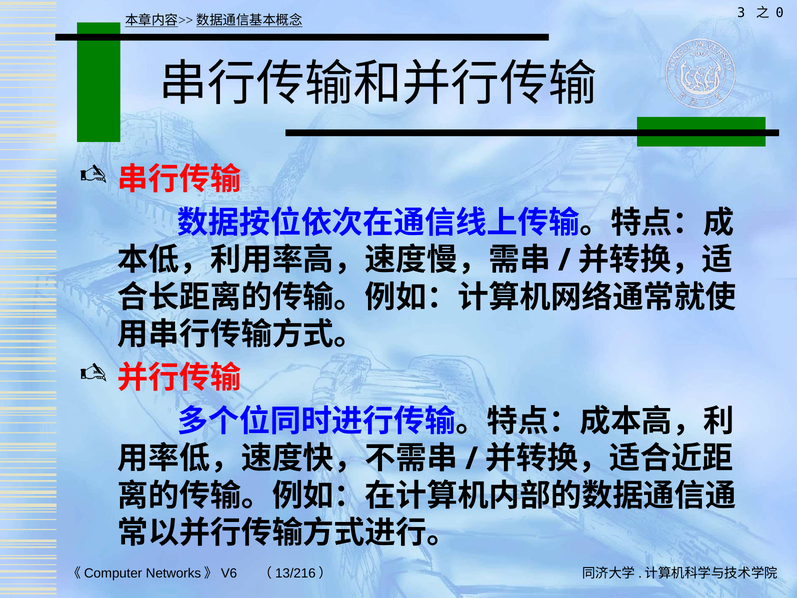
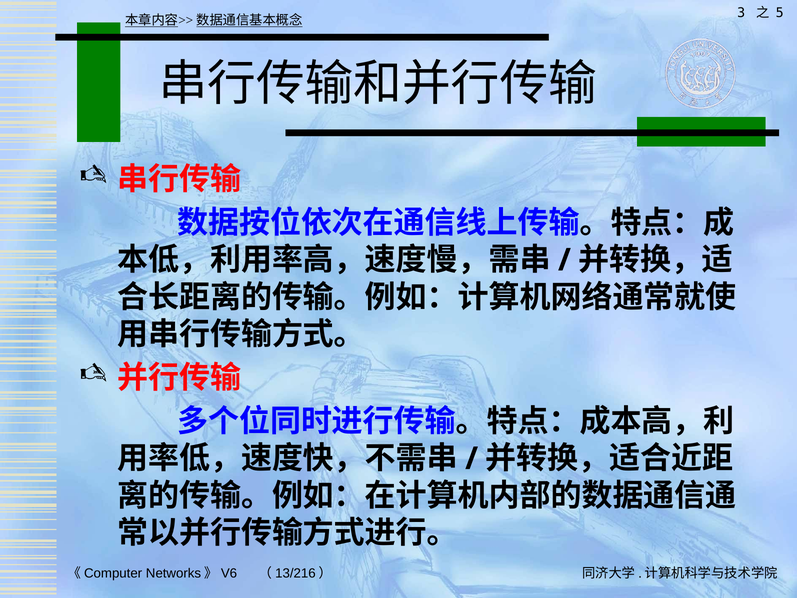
0: 0 -> 5
